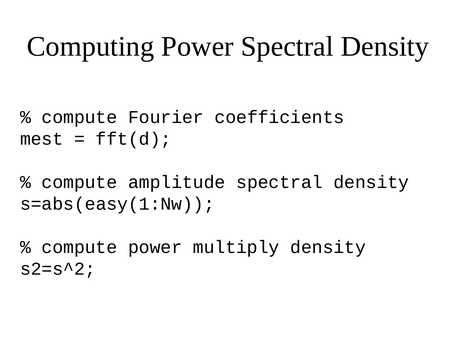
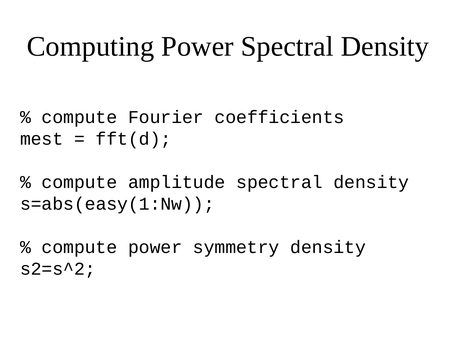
multiply: multiply -> symmetry
